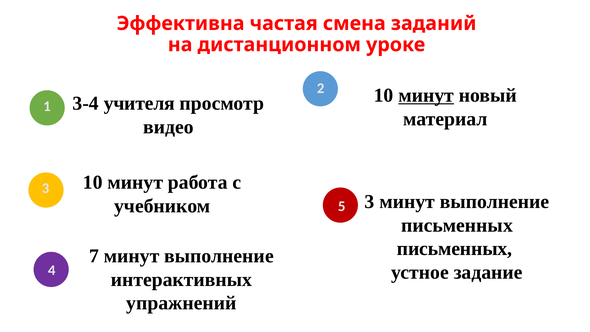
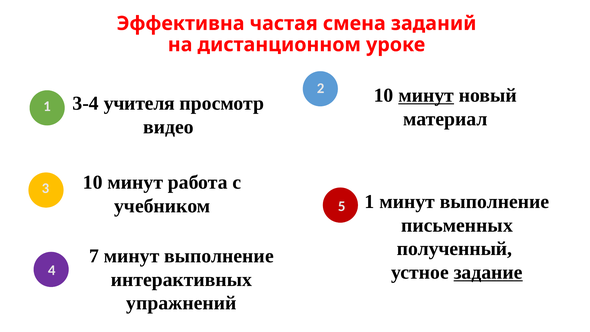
учебником 3: 3 -> 1
письменных at (455, 249): письменных -> полученный
задание underline: none -> present
